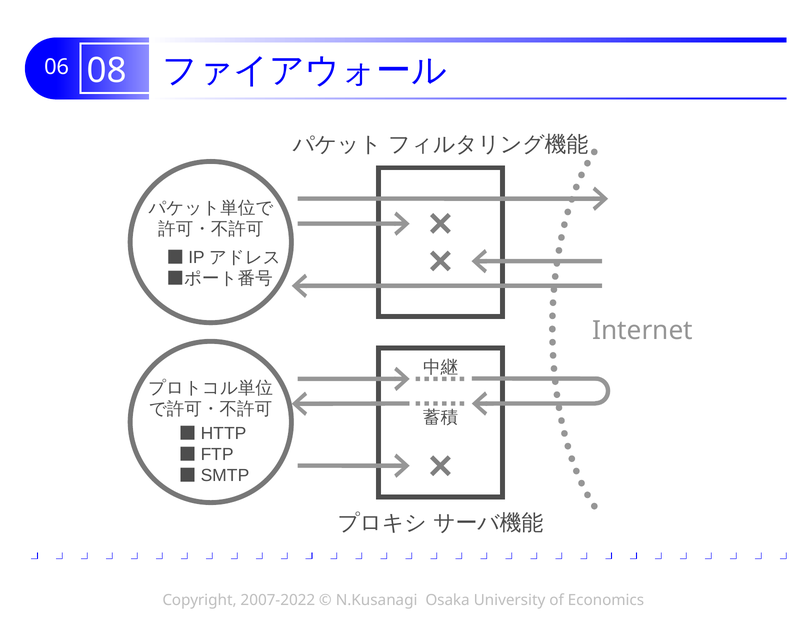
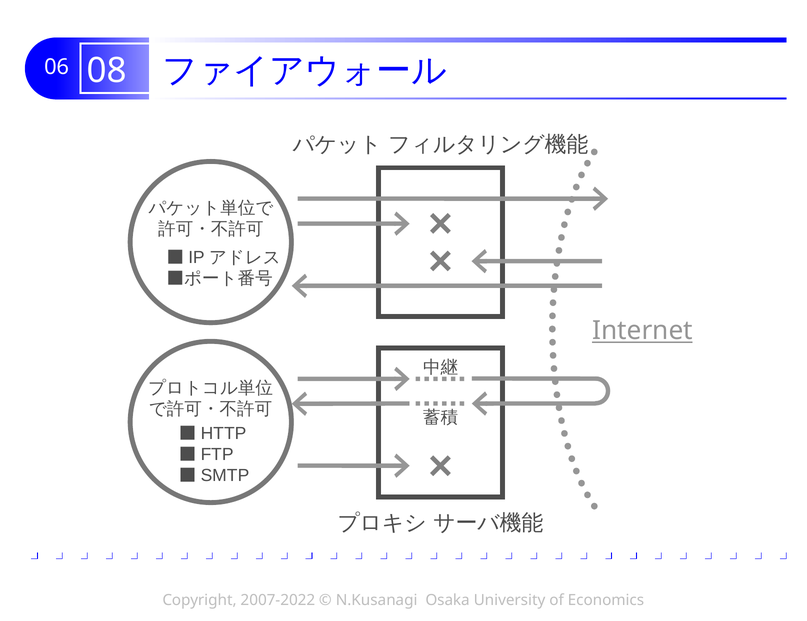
Internet underline: none -> present
